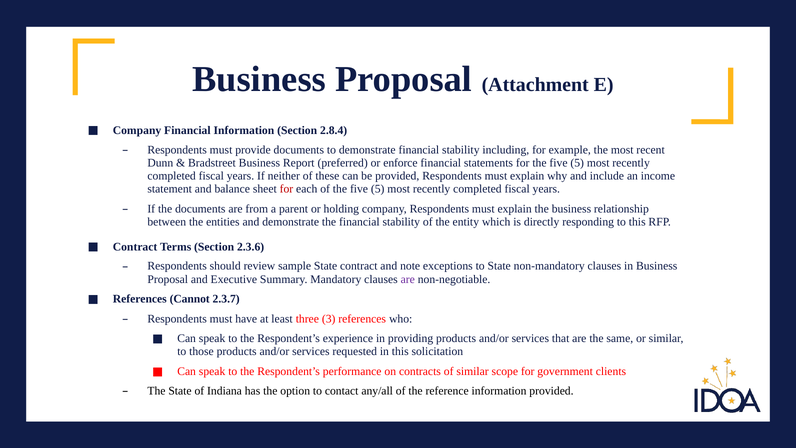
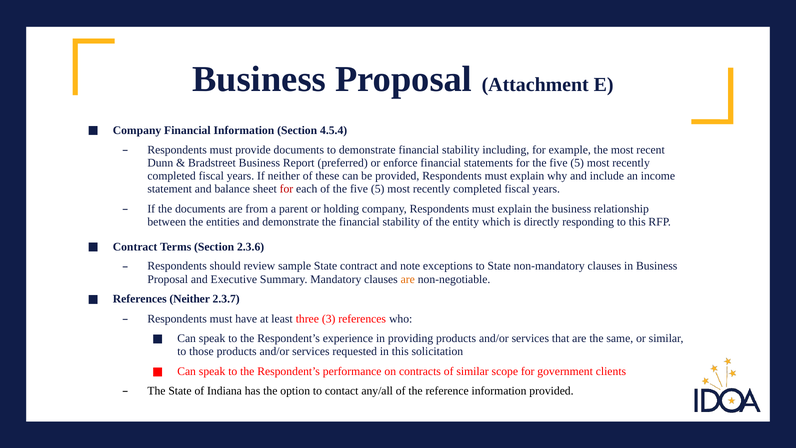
2.8.4: 2.8.4 -> 4.5.4
are at (408, 279) colour: purple -> orange
References Cannot: Cannot -> Neither
